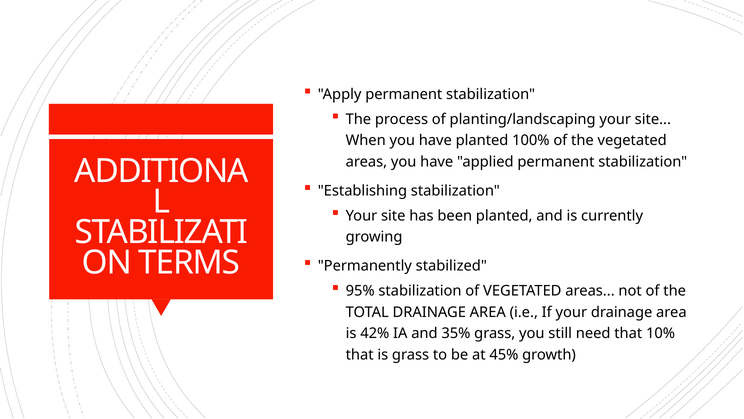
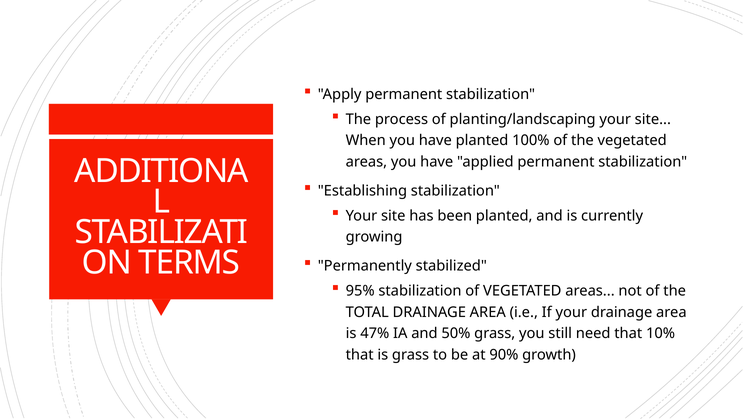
42%: 42% -> 47%
35%: 35% -> 50%
45%: 45% -> 90%
